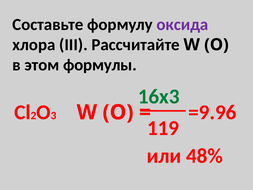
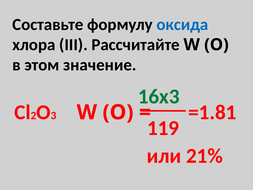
оксида colour: purple -> blue
формулы: формулы -> значение
=9.96: =9.96 -> =1.81
48%: 48% -> 21%
